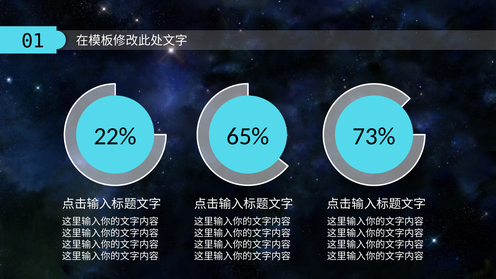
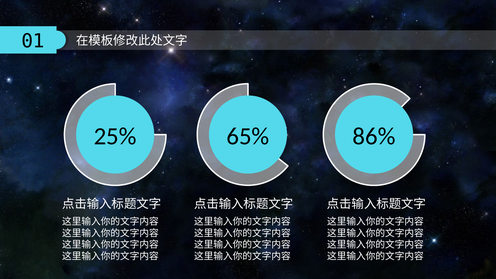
22%: 22% -> 25%
73%: 73% -> 86%
